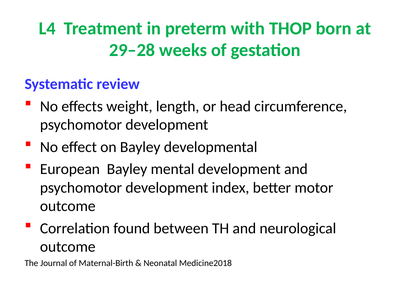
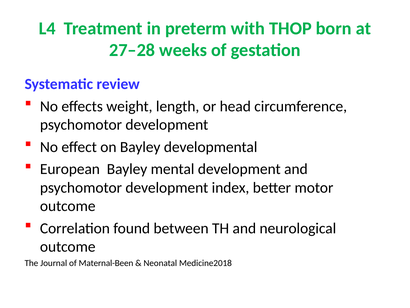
29–28: 29–28 -> 27–28
Maternal-Birth: Maternal-Birth -> Maternal-Been
